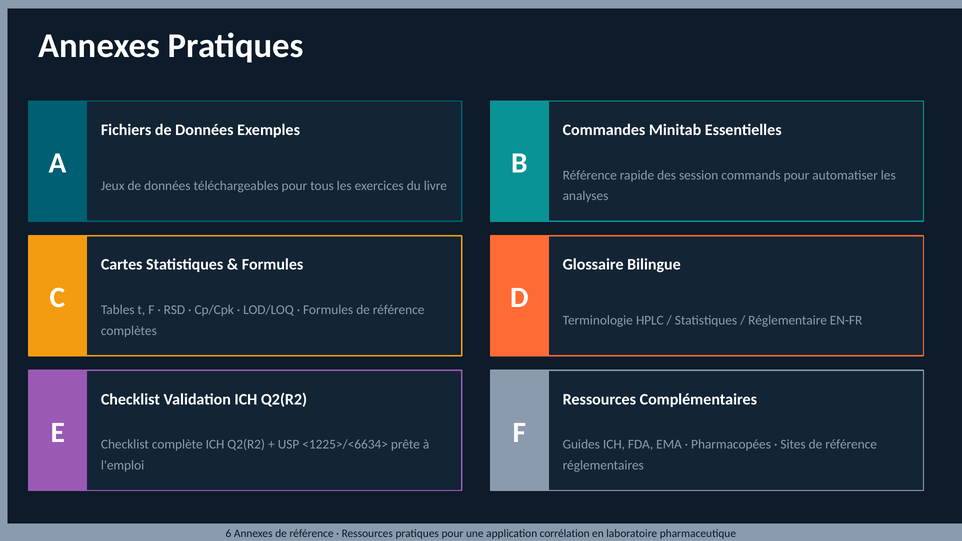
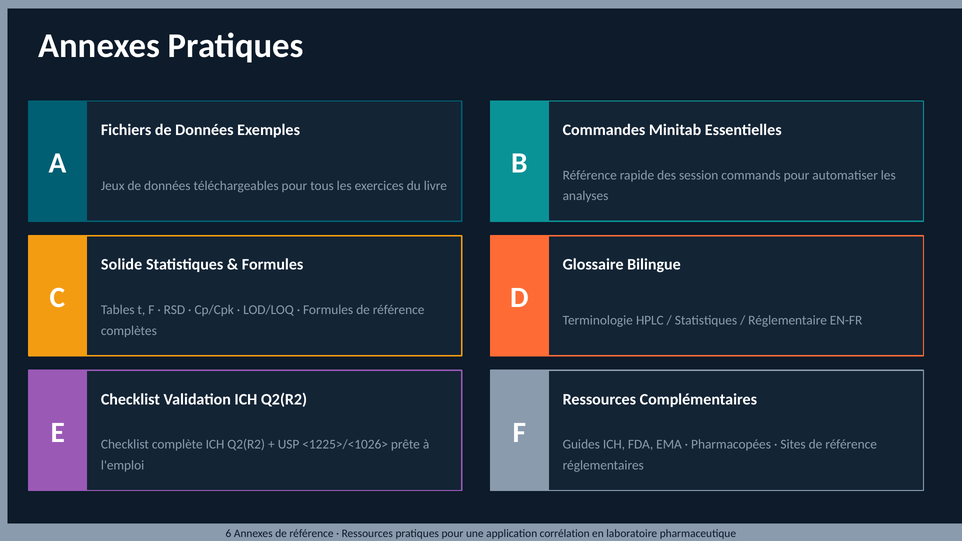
Cartes: Cartes -> Solide
<1225>/<6634>: <1225>/<6634> -> <1225>/<1026>
